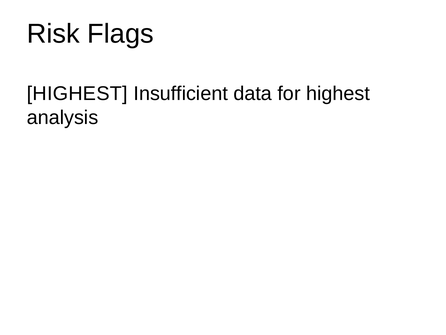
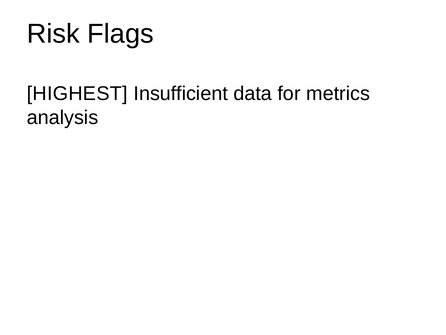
for highest: highest -> metrics
